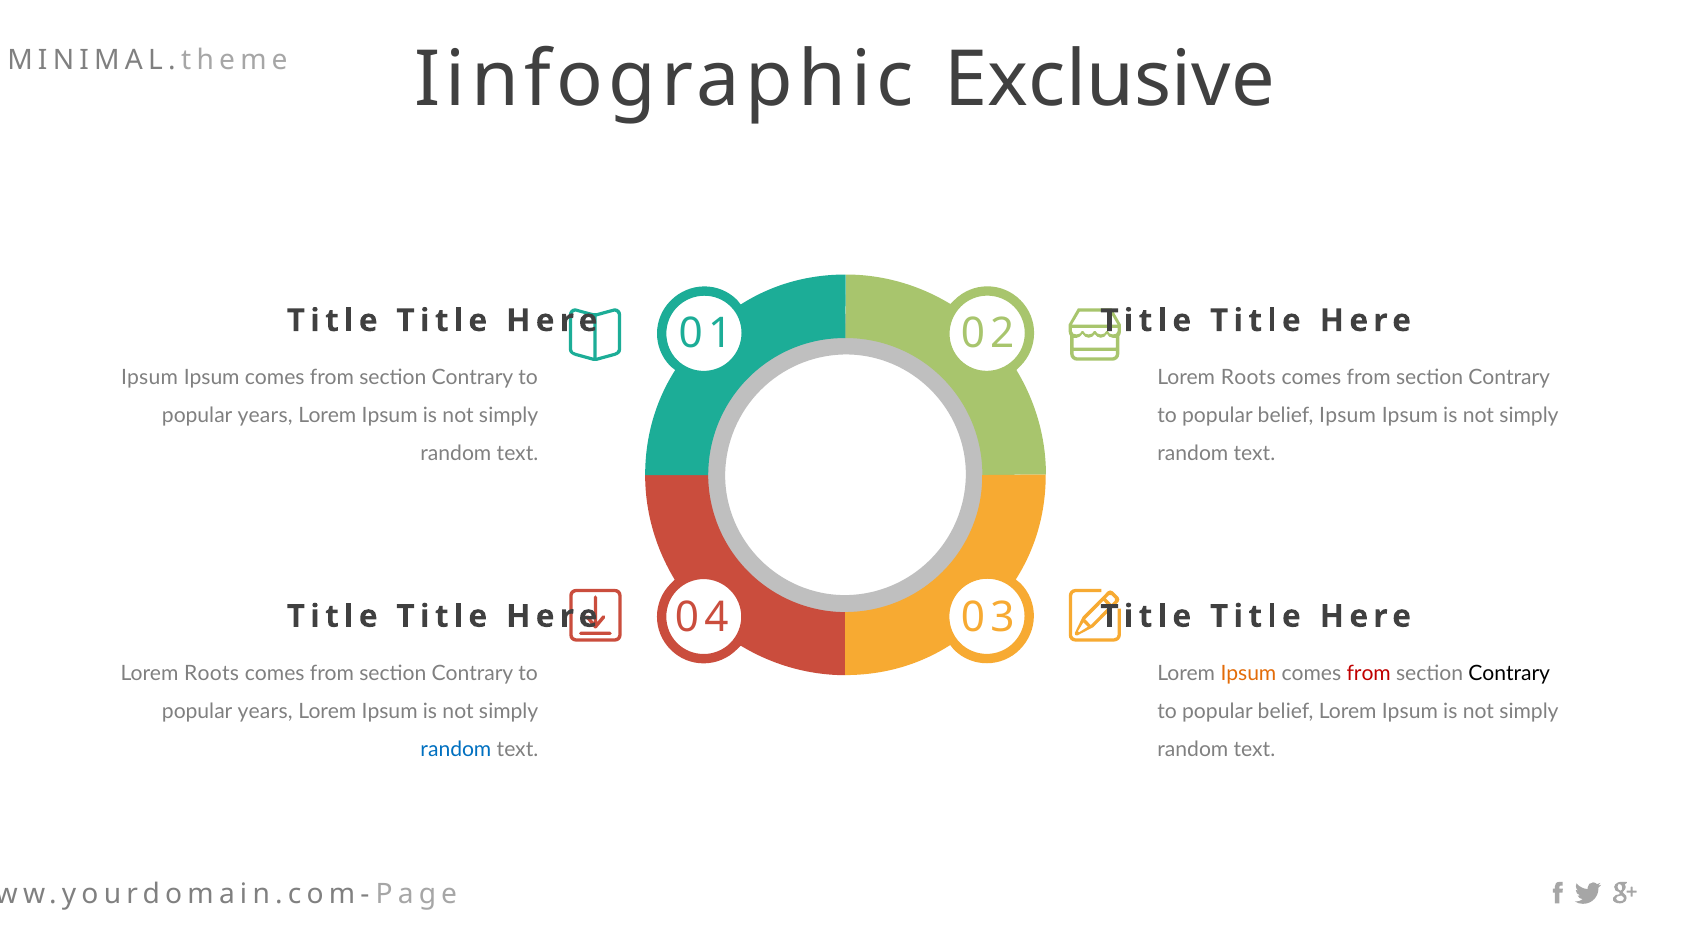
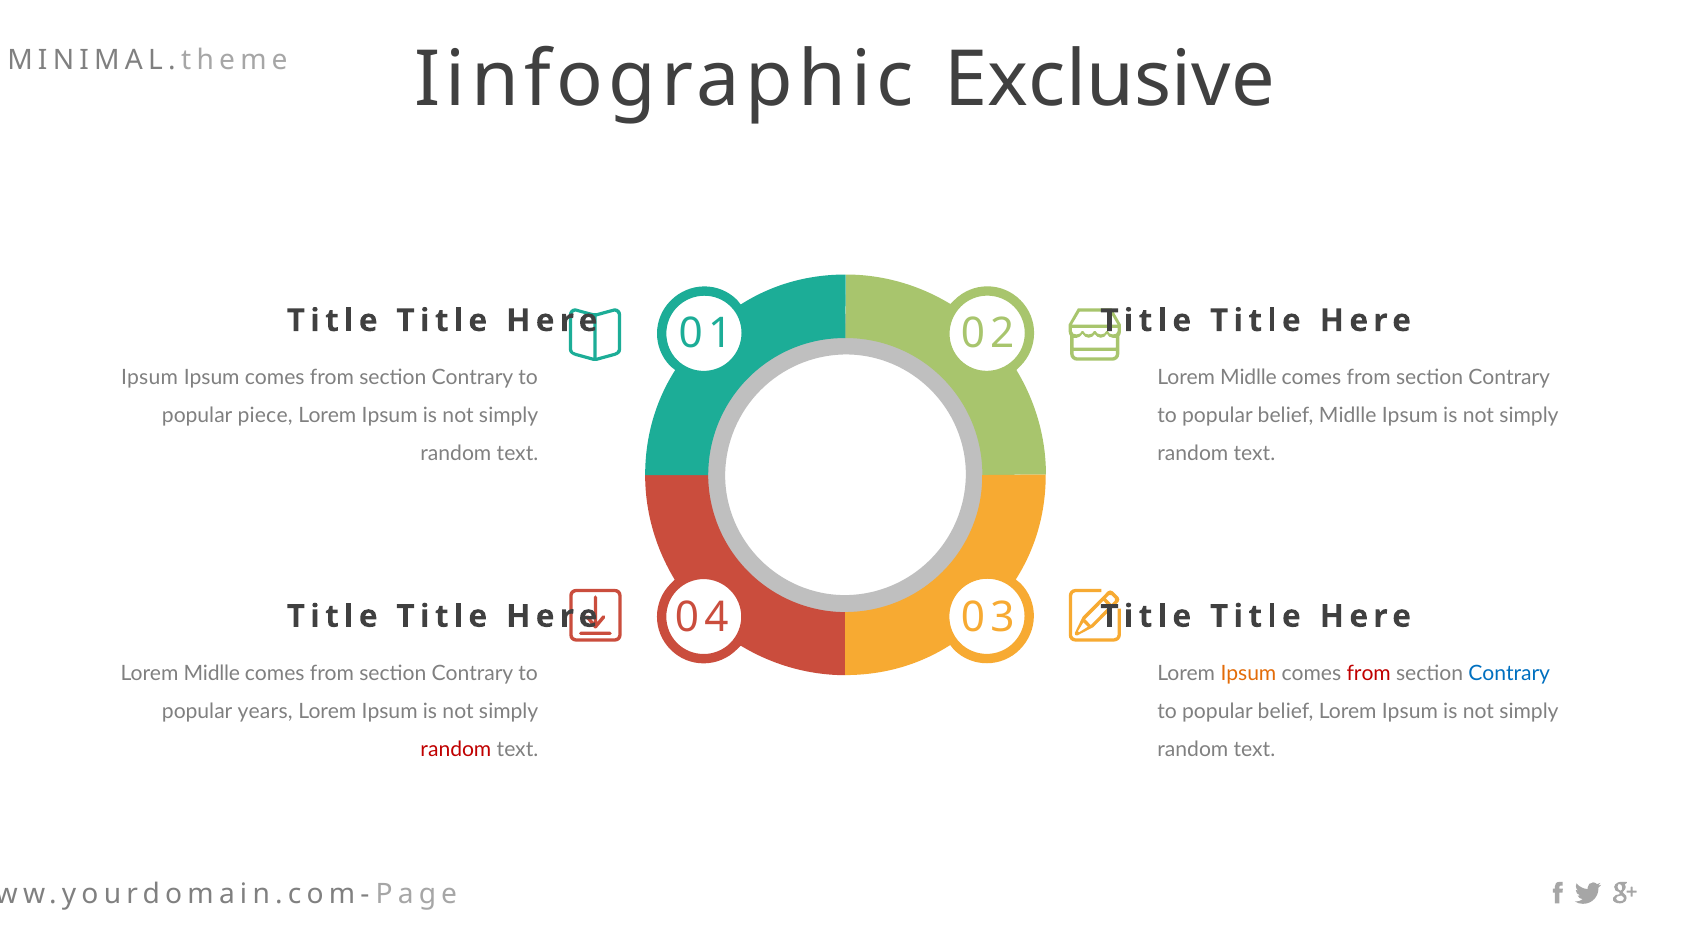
Roots at (1248, 377): Roots -> Midlle
years at (265, 416): years -> piece
belief Ipsum: Ipsum -> Midlle
Roots at (212, 673): Roots -> Midlle
Contrary at (1509, 673) colour: black -> blue
random at (456, 749) colour: blue -> red
